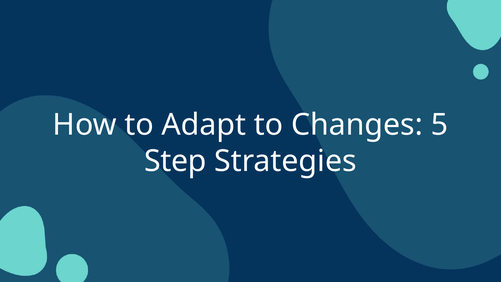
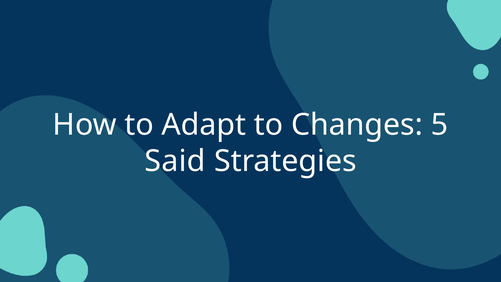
Step: Step -> Said
